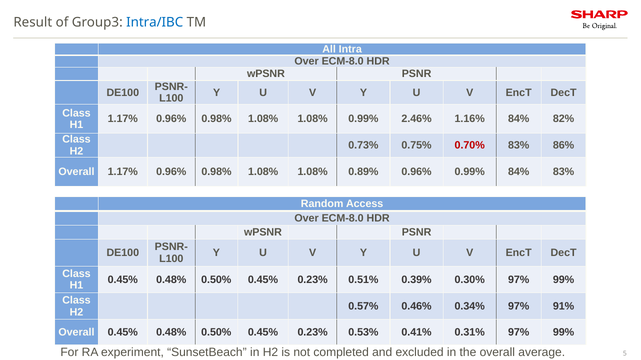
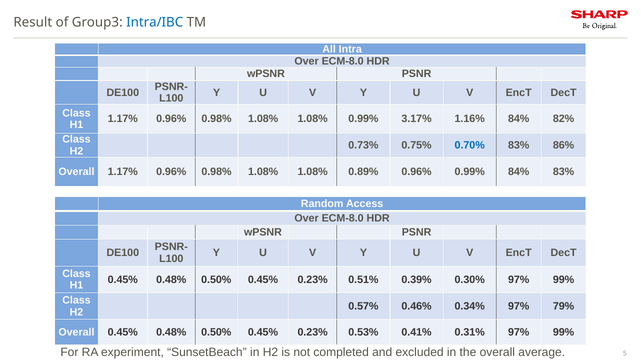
2.46%: 2.46% -> 3.17%
0.70% colour: red -> blue
91%: 91% -> 79%
